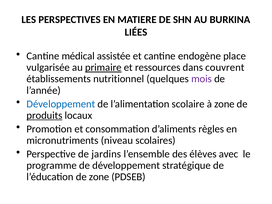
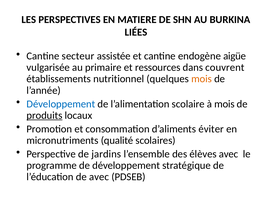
médical: médical -> secteur
place: place -> aigüe
primaire underline: present -> none
mois at (202, 79) colour: purple -> orange
à zone: zone -> mois
règles: règles -> éviter
niveau: niveau -> qualité
de zone: zone -> avec
